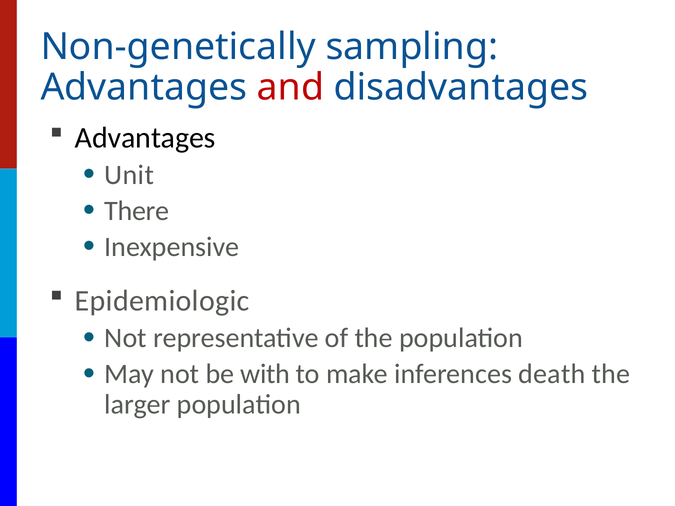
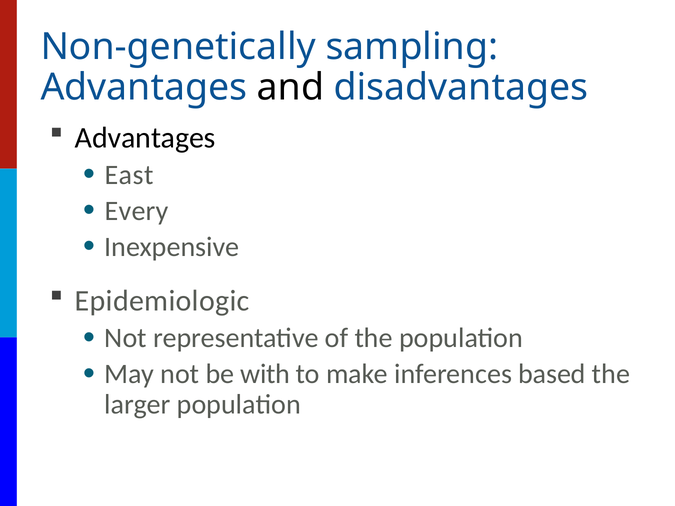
and colour: red -> black
Unit: Unit -> East
There: There -> Every
death: death -> based
